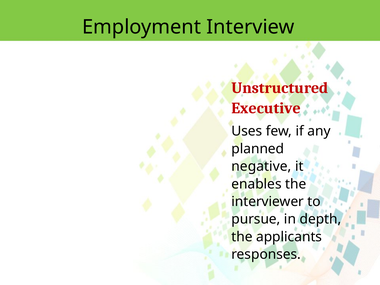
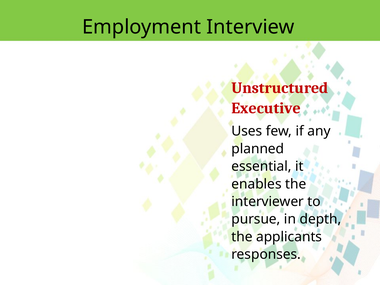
negative: negative -> essential
